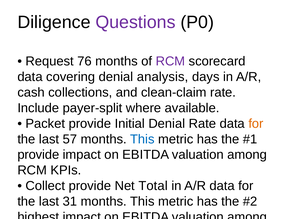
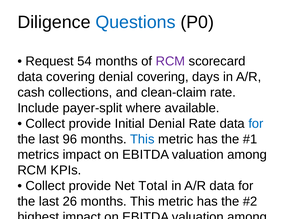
Questions colour: purple -> blue
76: 76 -> 54
denial analysis: analysis -> covering
Packet at (45, 123): Packet -> Collect
for at (256, 123) colour: orange -> blue
57: 57 -> 96
provide at (38, 154): provide -> metrics
31: 31 -> 26
